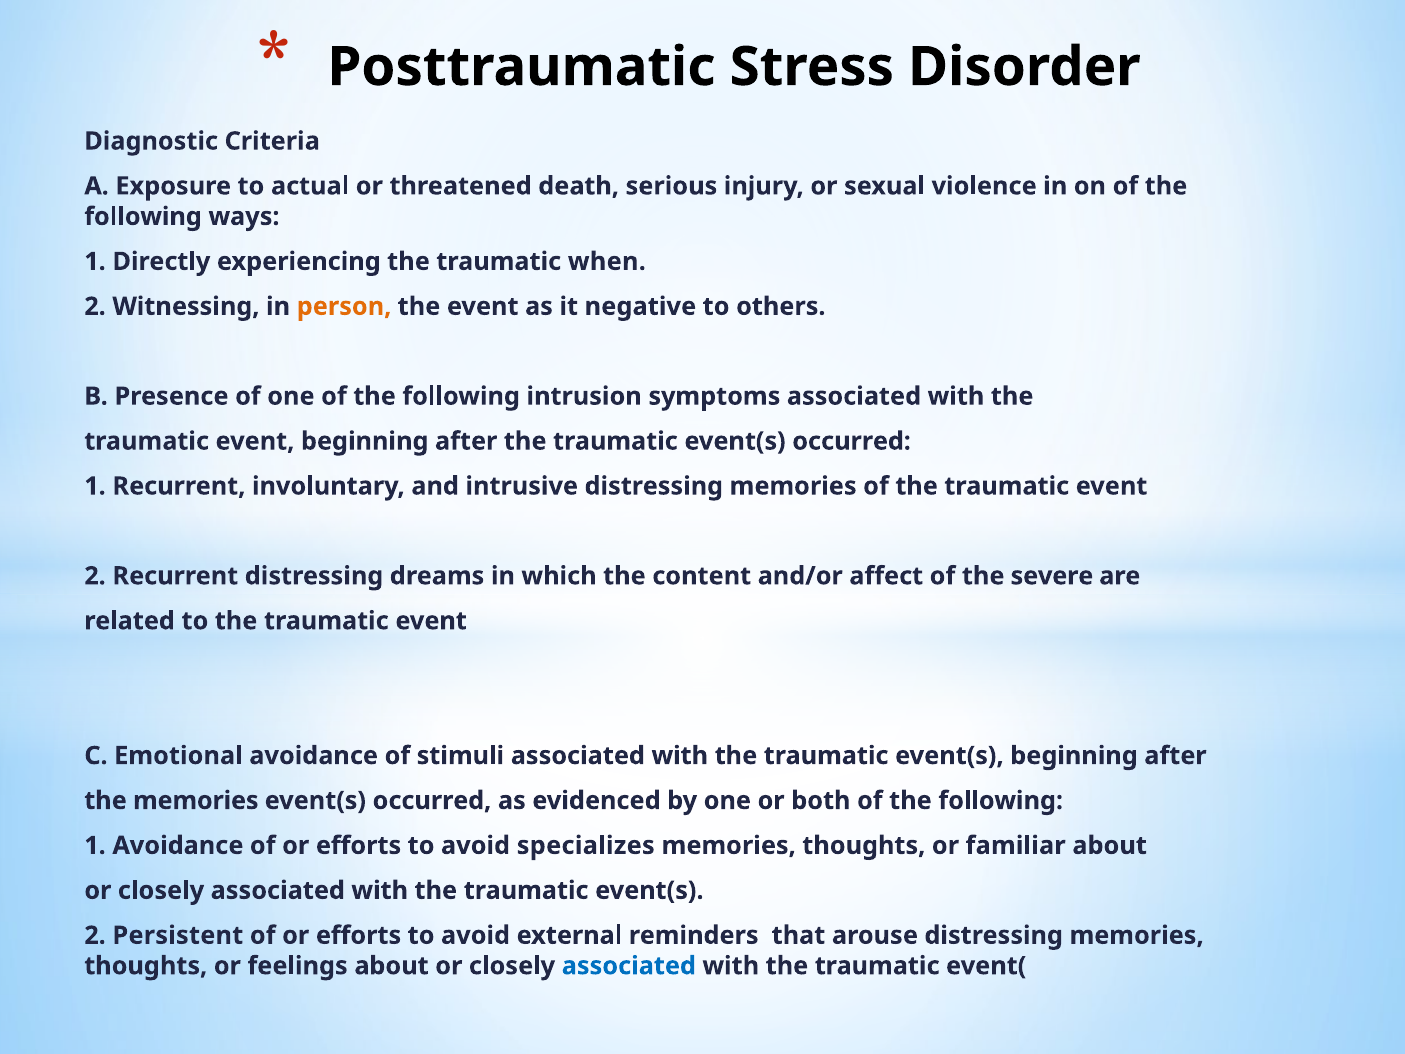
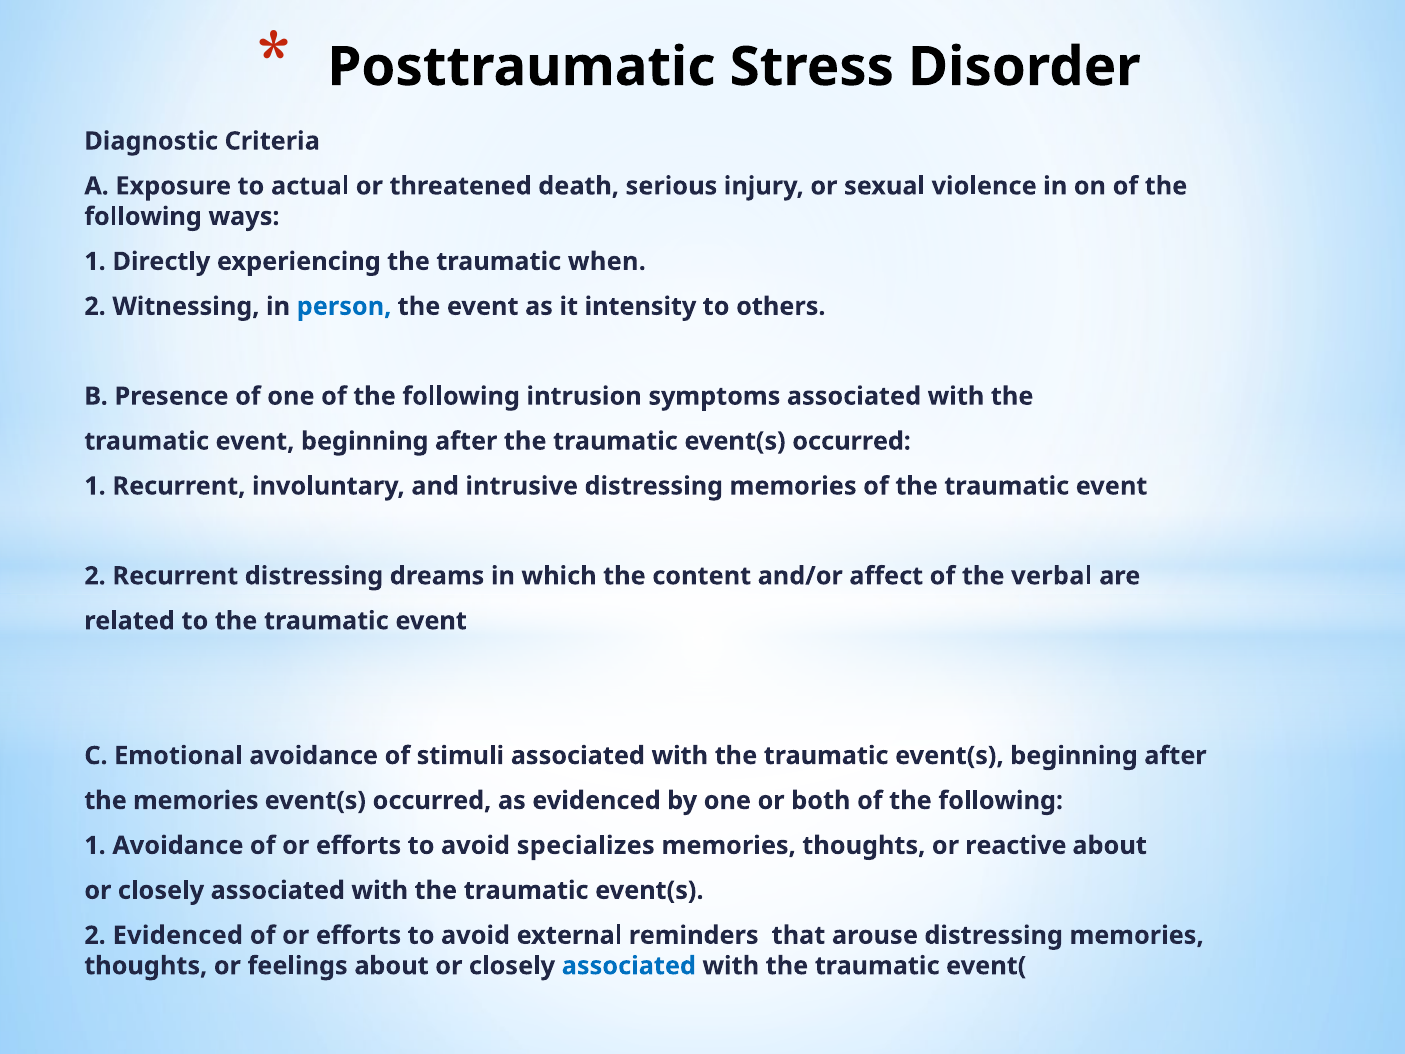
person colour: orange -> blue
negative: negative -> intensity
severe: severe -> verbal
familiar: familiar -> reactive
2 Persistent: Persistent -> Evidenced
